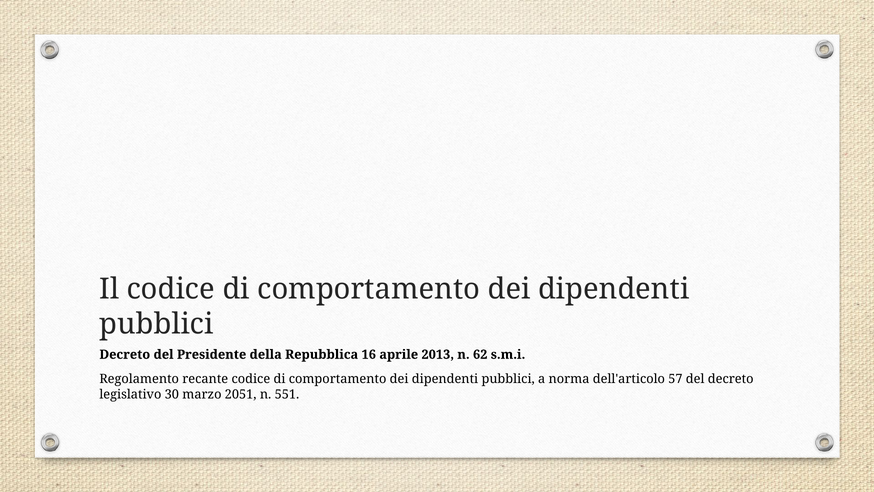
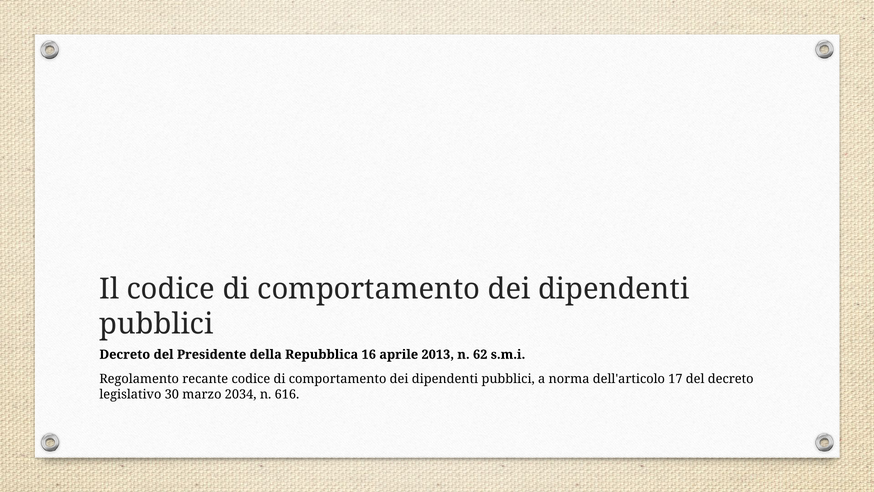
57: 57 -> 17
2051: 2051 -> 2034
551: 551 -> 616
